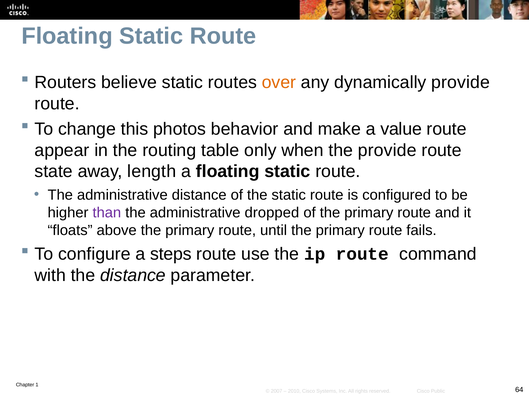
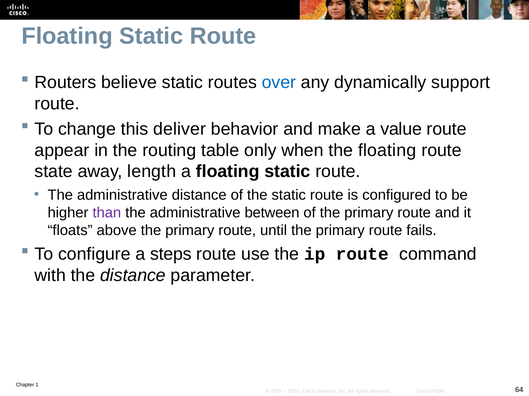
over colour: orange -> blue
dynamically provide: provide -> support
photos: photos -> deliver
the provide: provide -> floating
dropped: dropped -> between
